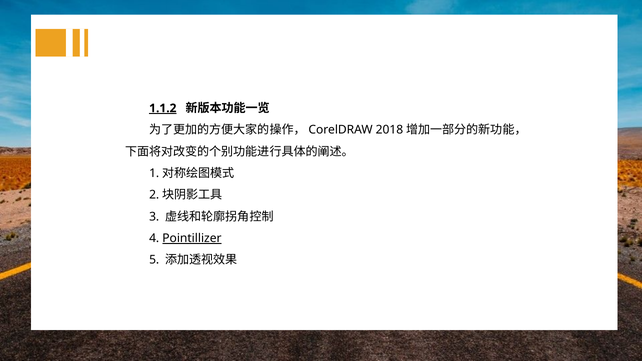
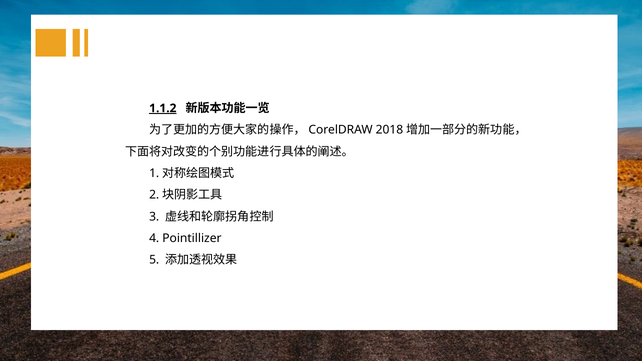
Pointillizer underline: present -> none
